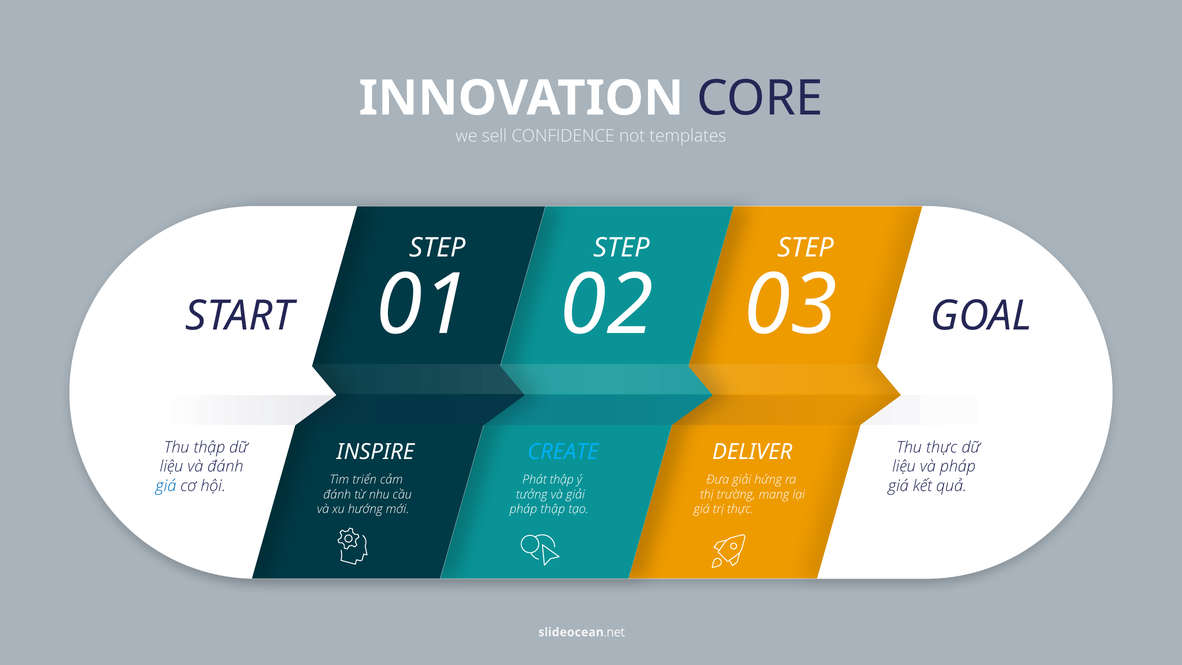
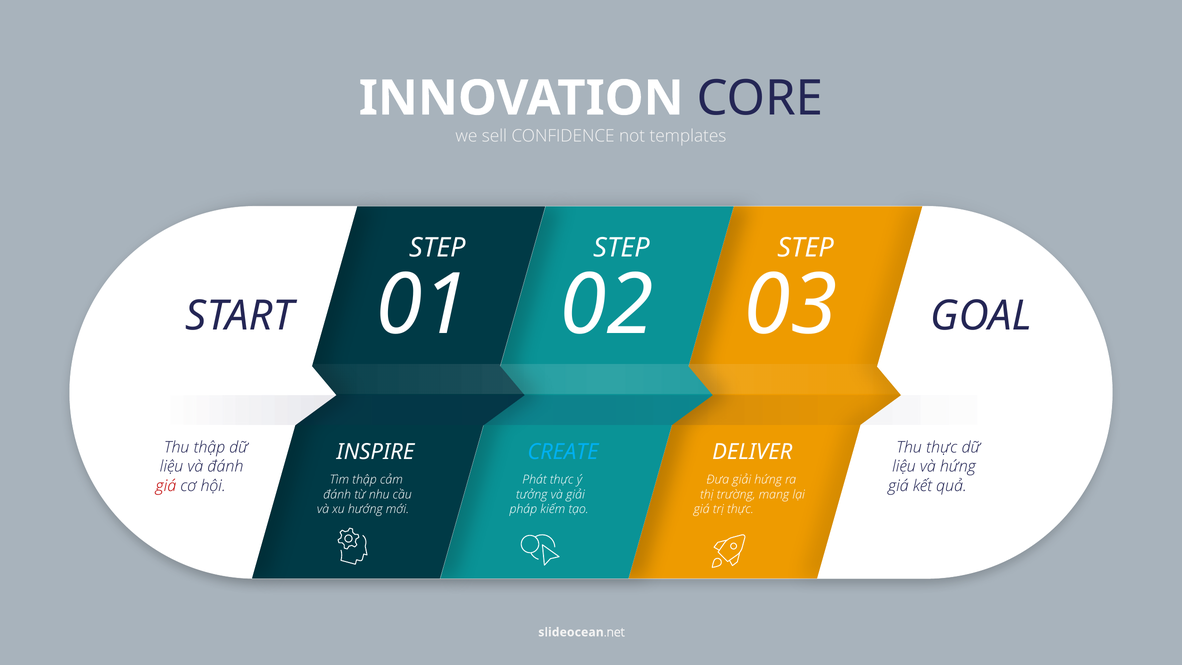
và pháp: pháp -> hứng
Tìm triển: triển -> thập
Phát thập: thập -> thực
giá at (166, 486) colour: blue -> red
pháp thập: thập -> kiếm
